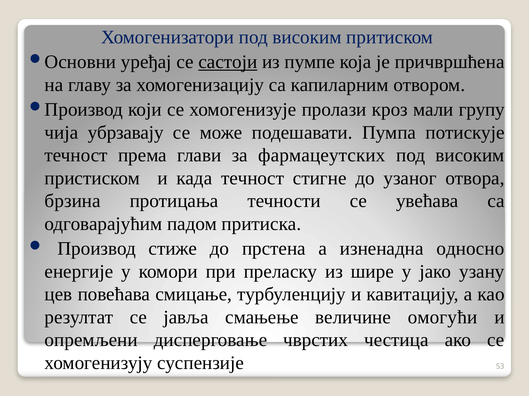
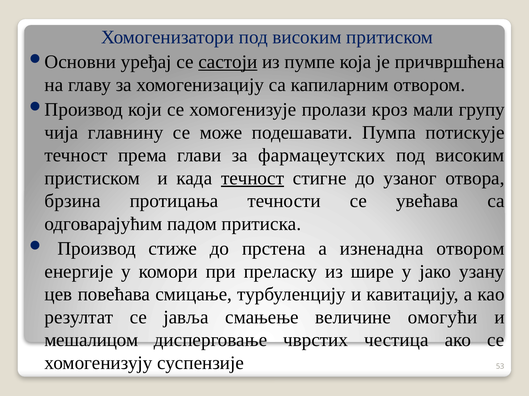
убрзавају: убрзавају -> главнину
течност at (253, 178) underline: none -> present
изненадна односно: односно -> отвором
опремљени: опремљени -> мешалицом
